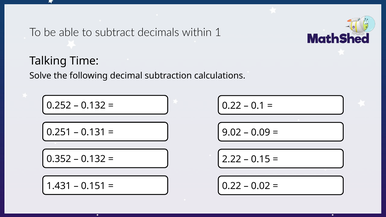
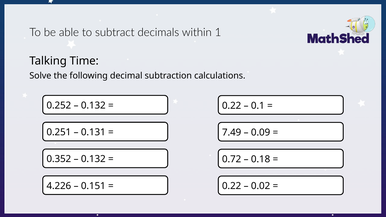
9.02: 9.02 -> 7.49
2.22: 2.22 -> 0.72
0.15: 0.15 -> 0.18
1.431: 1.431 -> 4.226
